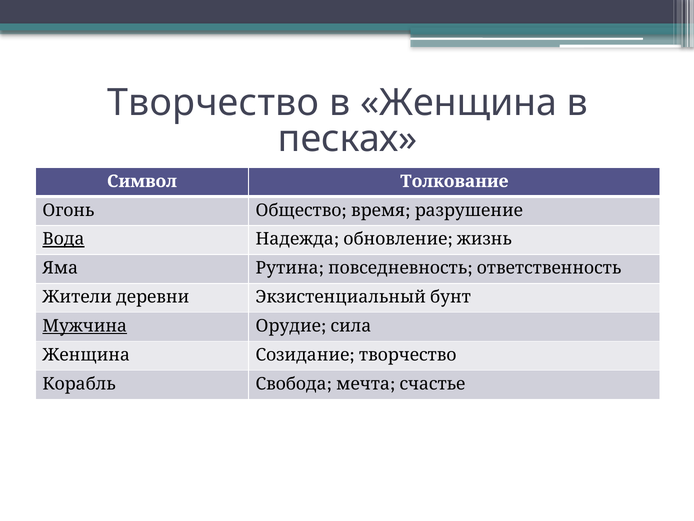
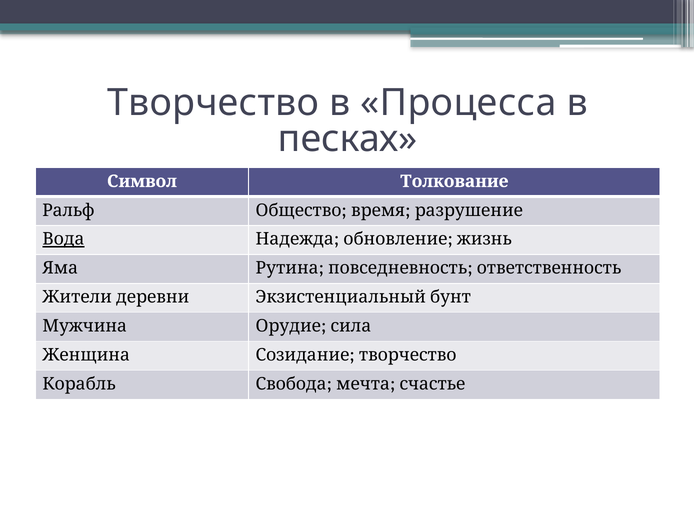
в Женщина: Женщина -> Процесса
Огонь: Огонь -> Ральф
Мужчина underline: present -> none
